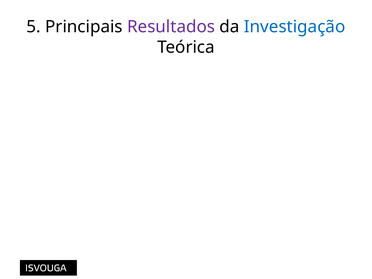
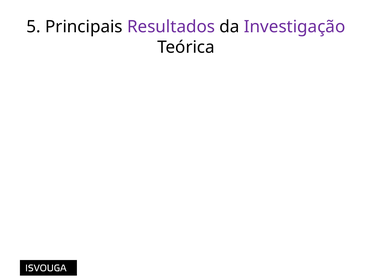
Investigação colour: blue -> purple
